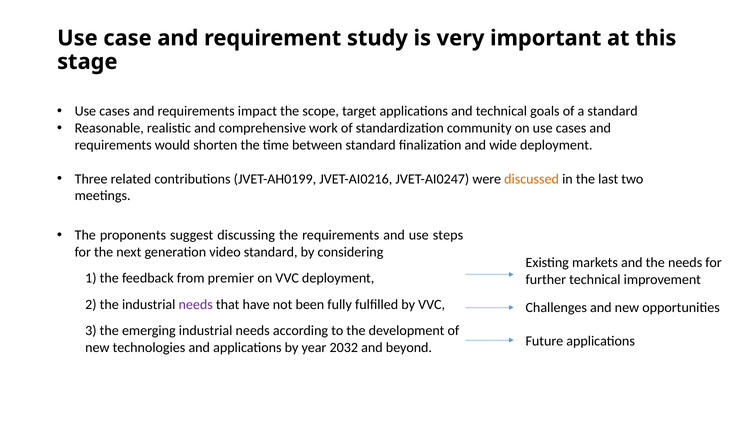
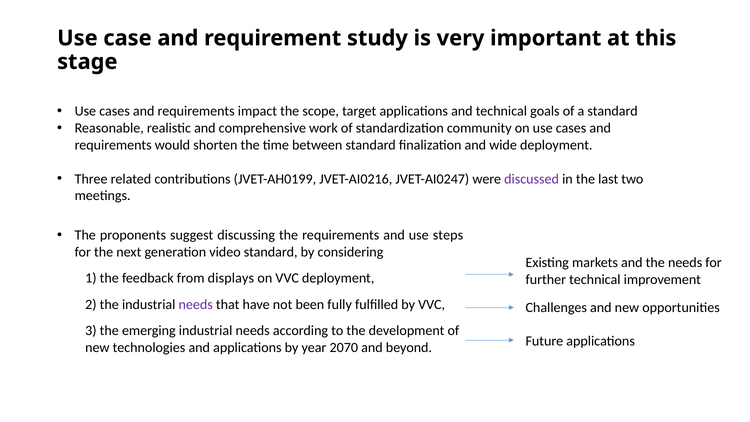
discussed colour: orange -> purple
premier: premier -> displays
2032: 2032 -> 2070
